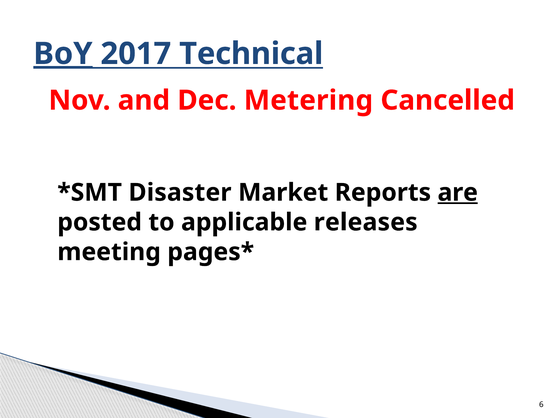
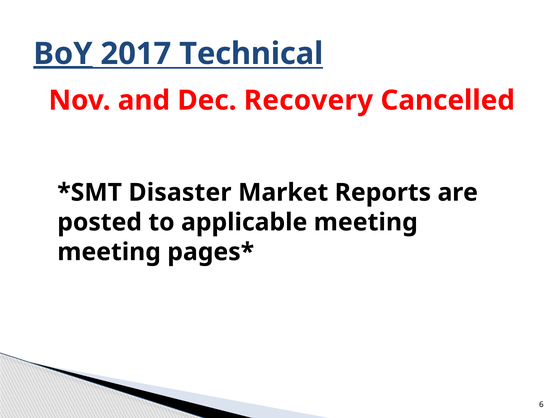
Metering: Metering -> Recovery
are underline: present -> none
applicable releases: releases -> meeting
